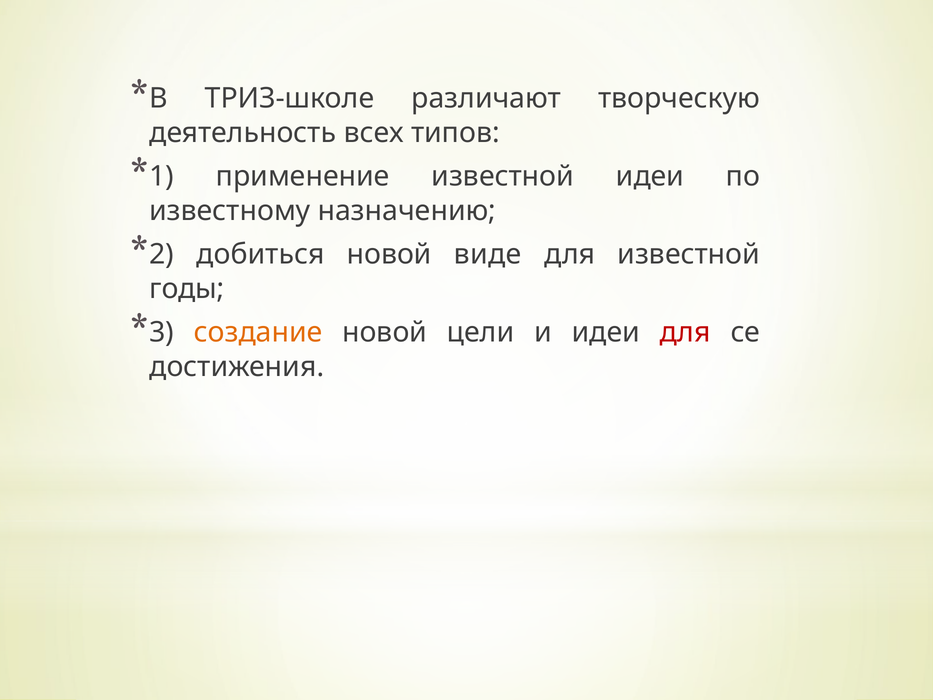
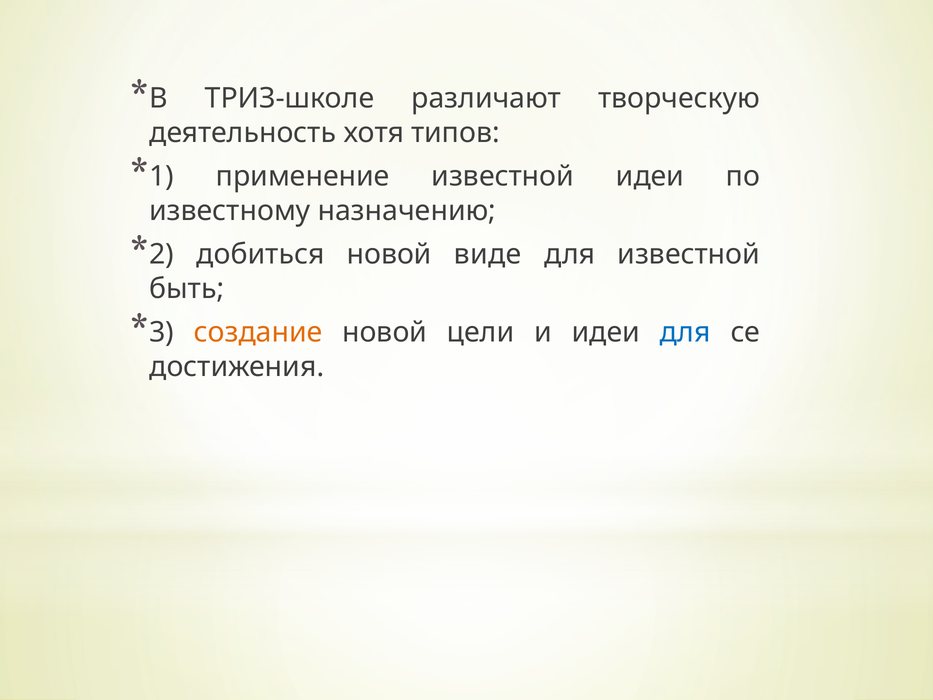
всех: всех -> хотя
годы: годы -> быть
для at (685, 332) colour: red -> blue
